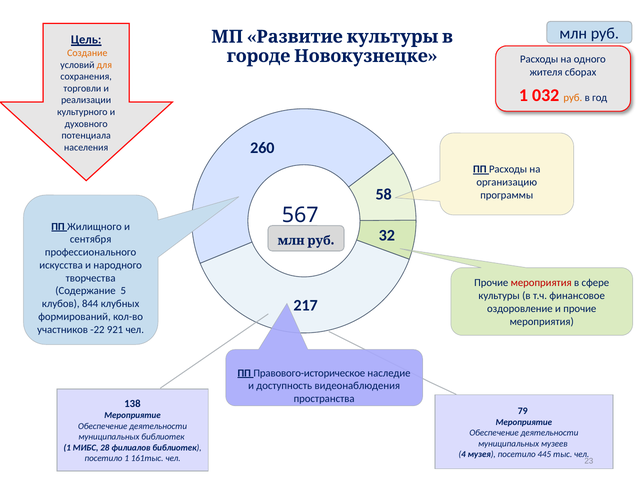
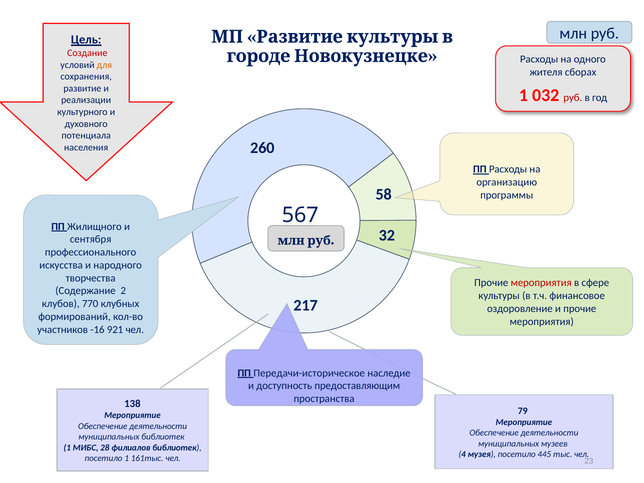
Создание colour: orange -> red
торговли: торговли -> развитие
руб at (573, 98) colour: orange -> red
5: 5 -> 2
844: 844 -> 770
-22: -22 -> -16
Правового-историческое: Правового-историческое -> Передачи-историческое
видеонаблюдения: видеонаблюдения -> предоставляющим
